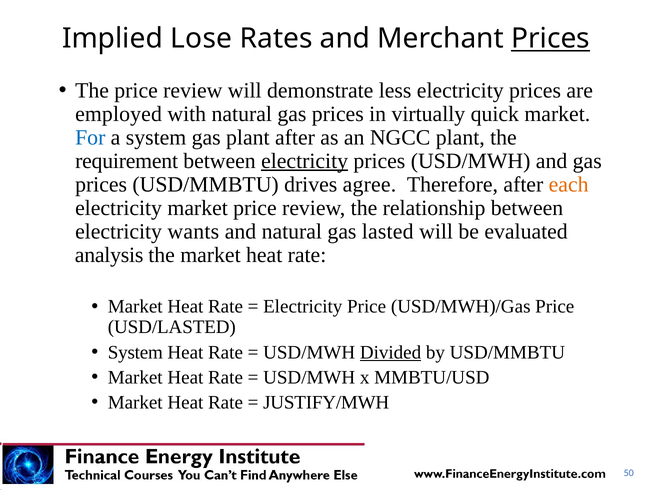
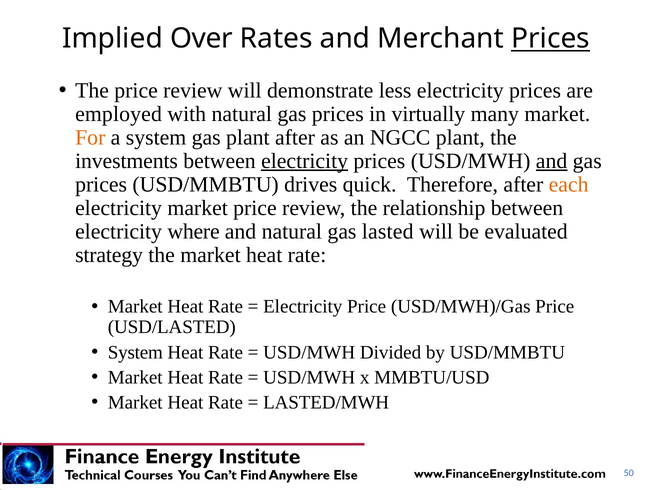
Lose: Lose -> Over
quick: quick -> many
For colour: blue -> orange
requirement: requirement -> investments
and at (552, 161) underline: none -> present
agree: agree -> quick
wants: wants -> where
analysis: analysis -> strategy
Divided underline: present -> none
JUSTIFY/MWH: JUSTIFY/MWH -> LASTED/MWH
